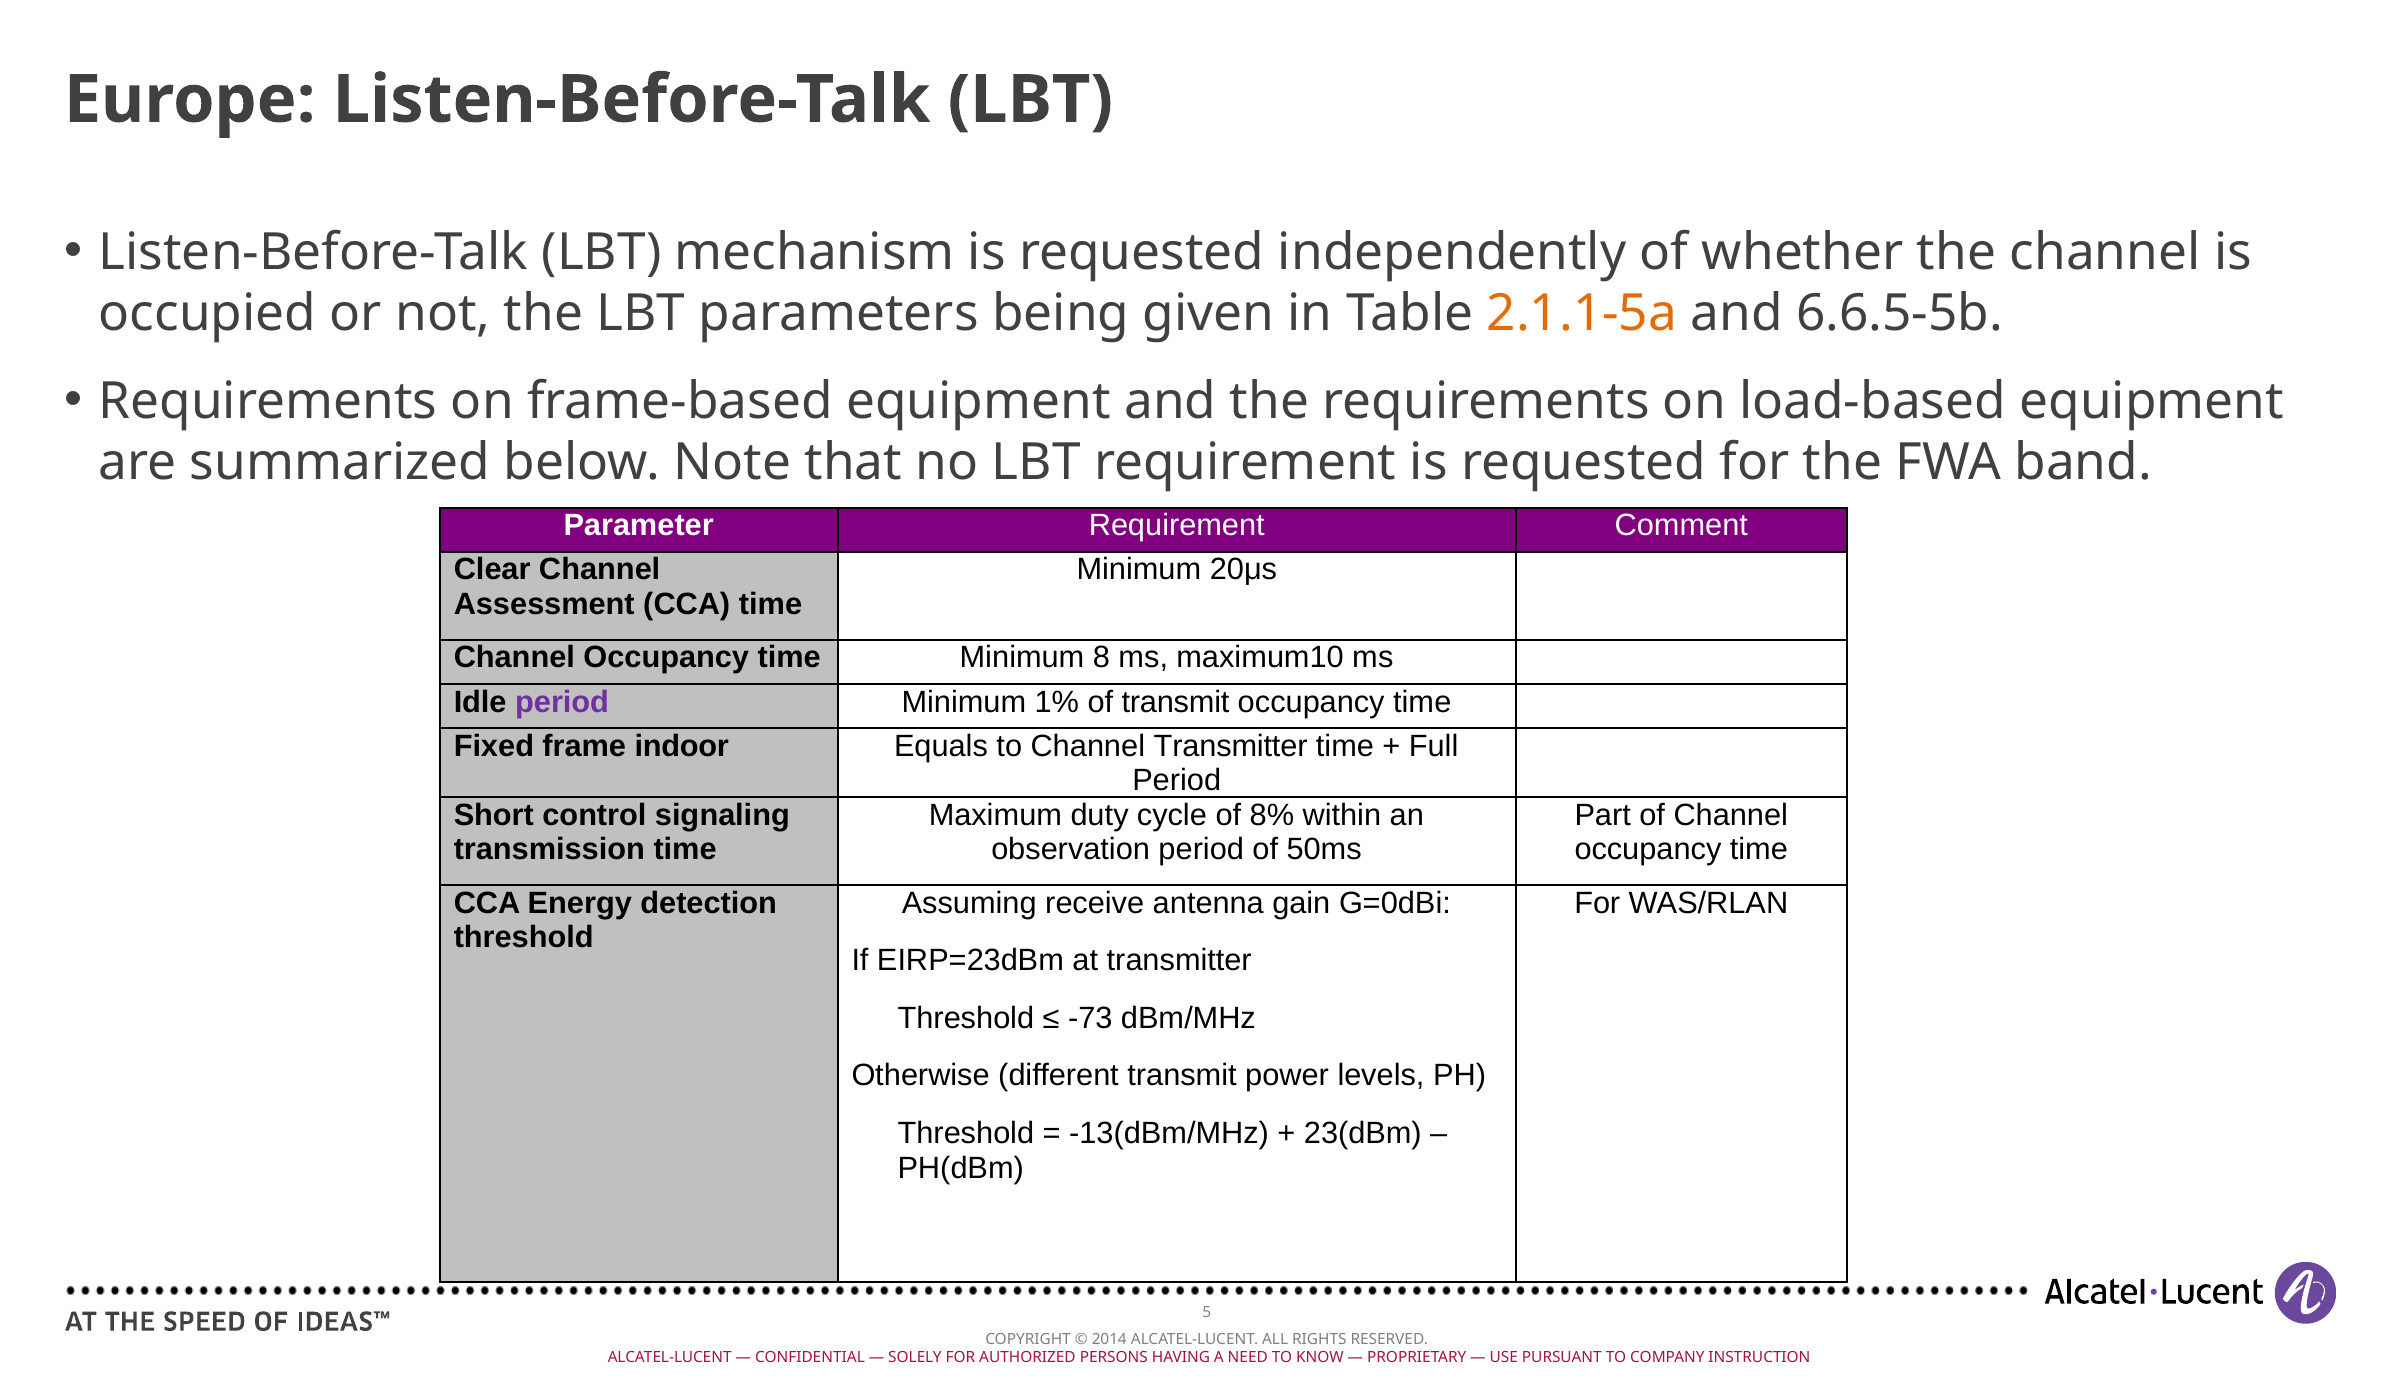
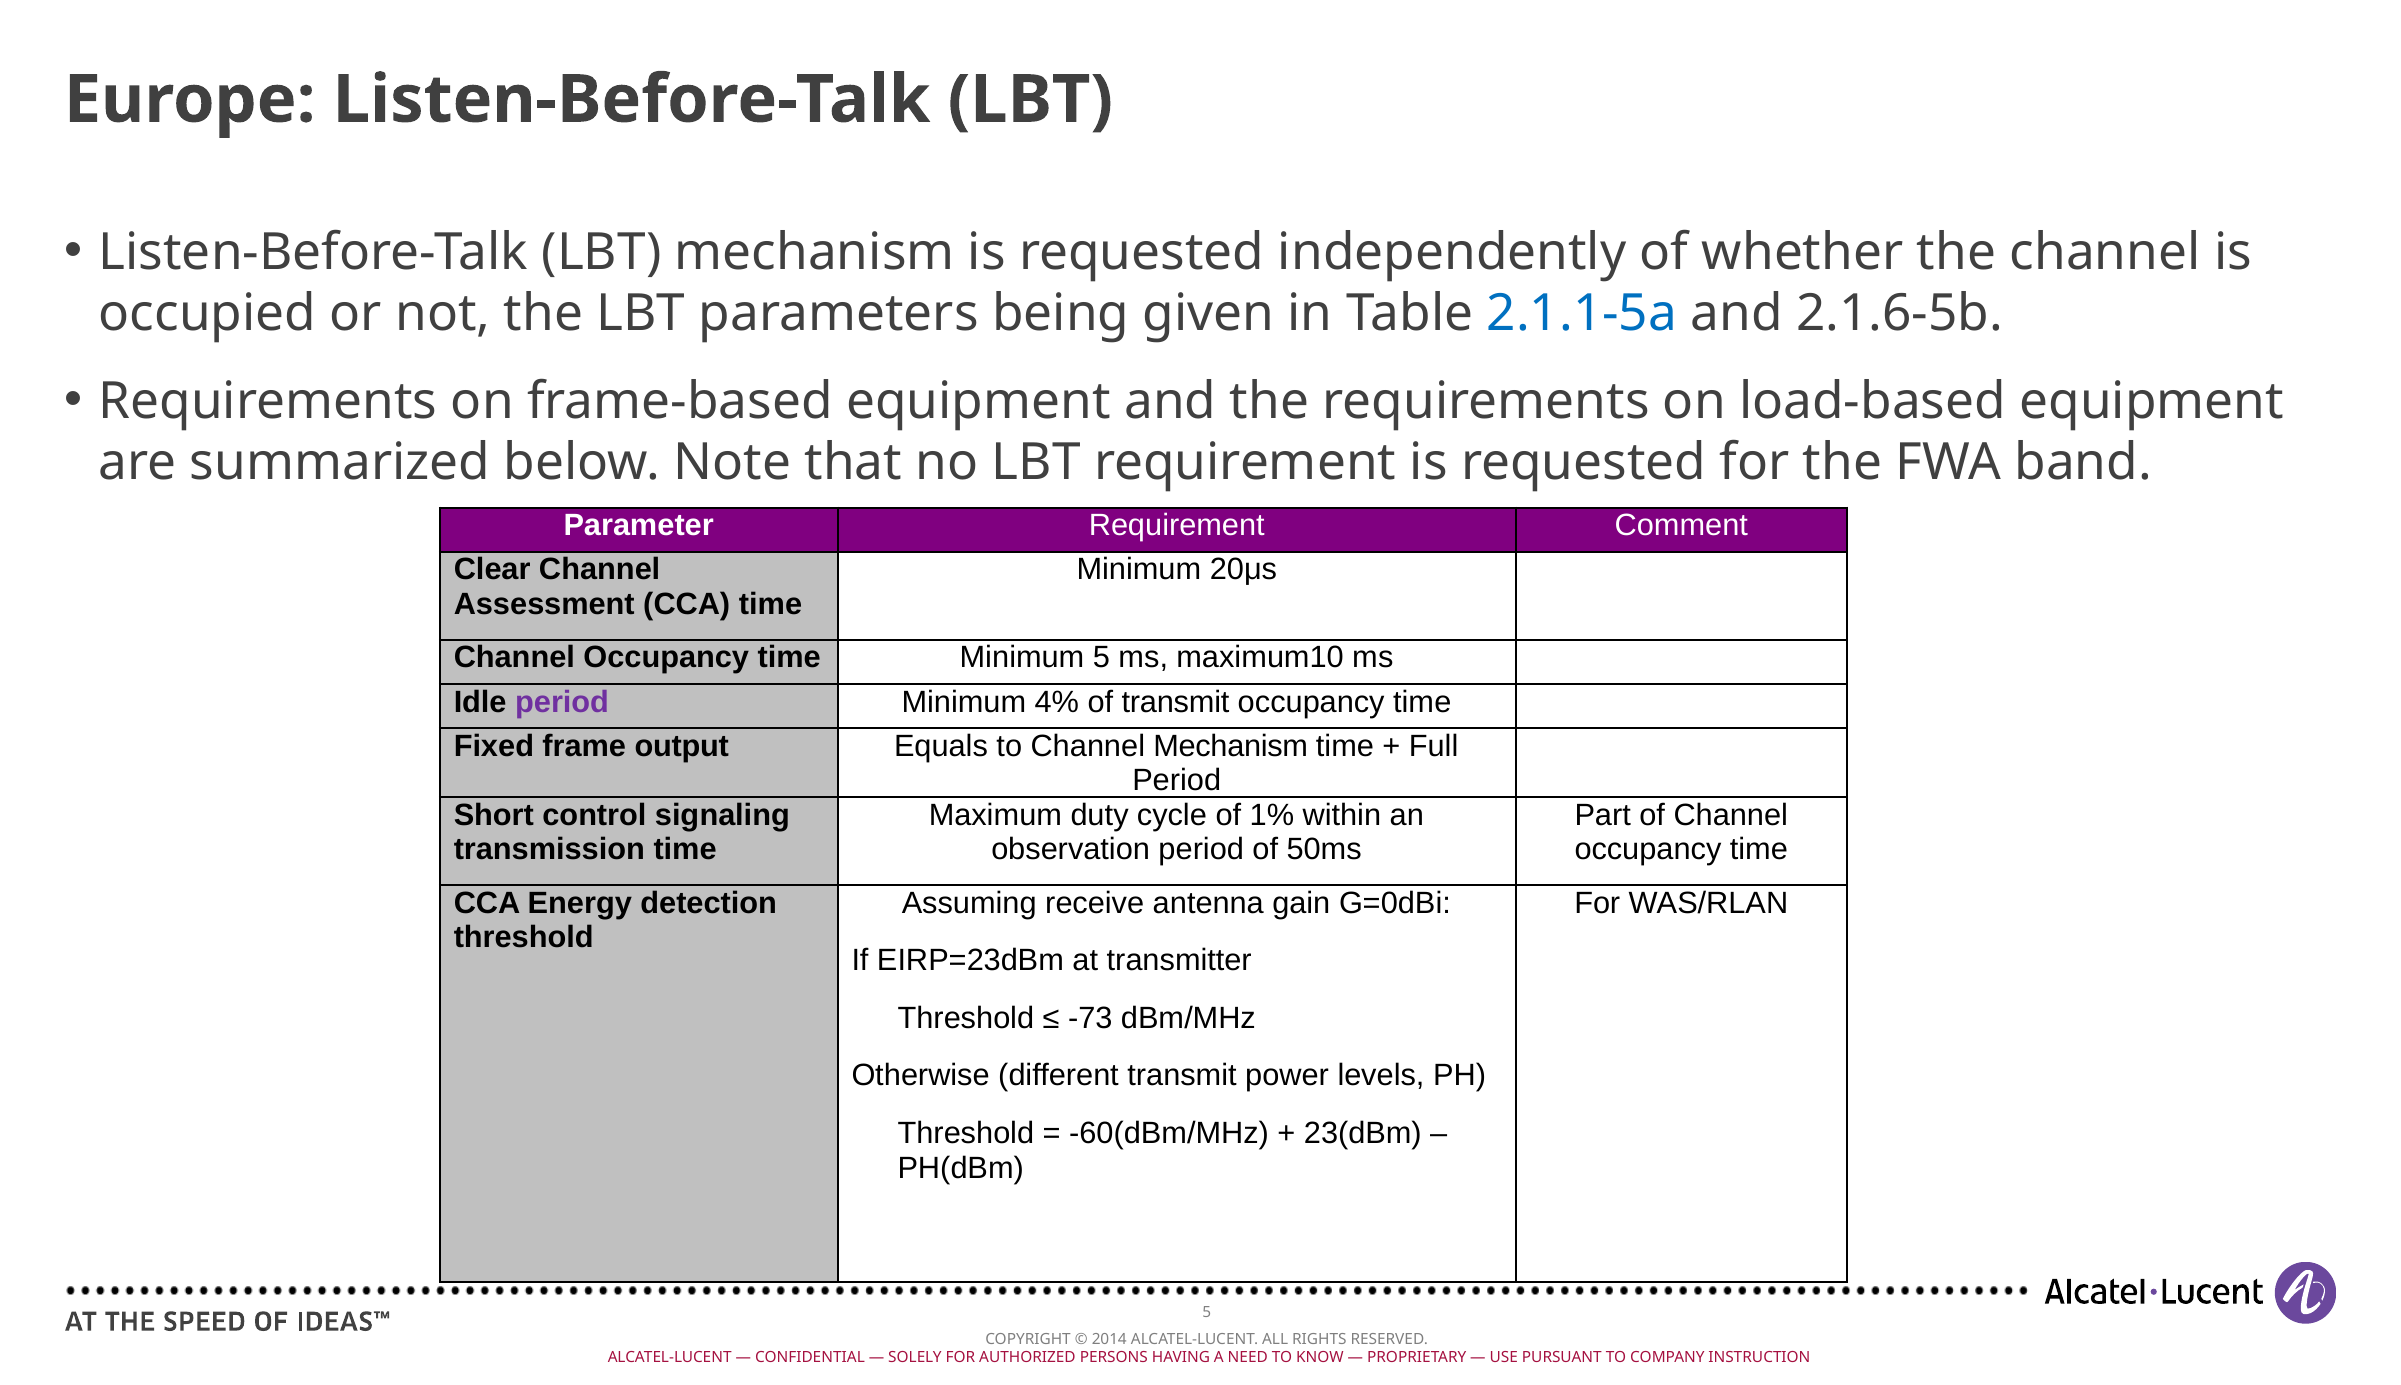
2.1.1-5a colour: orange -> blue
6.6.5-5b: 6.6.5-5b -> 2.1.6-5b
Minimum 8: 8 -> 5
1%: 1% -> 4%
indoor: indoor -> output
Channel Transmitter: Transmitter -> Mechanism
8%: 8% -> 1%
-13(dBm/MHz: -13(dBm/MHz -> -60(dBm/MHz
